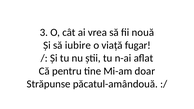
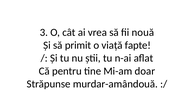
iubire: iubire -> primit
fugar: fugar -> fapte
păcatul-amândouă: păcatul-amândouă -> murdar-amândouă
